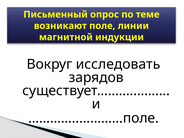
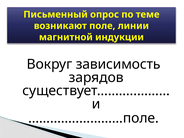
исследовать: исследовать -> зависимость
